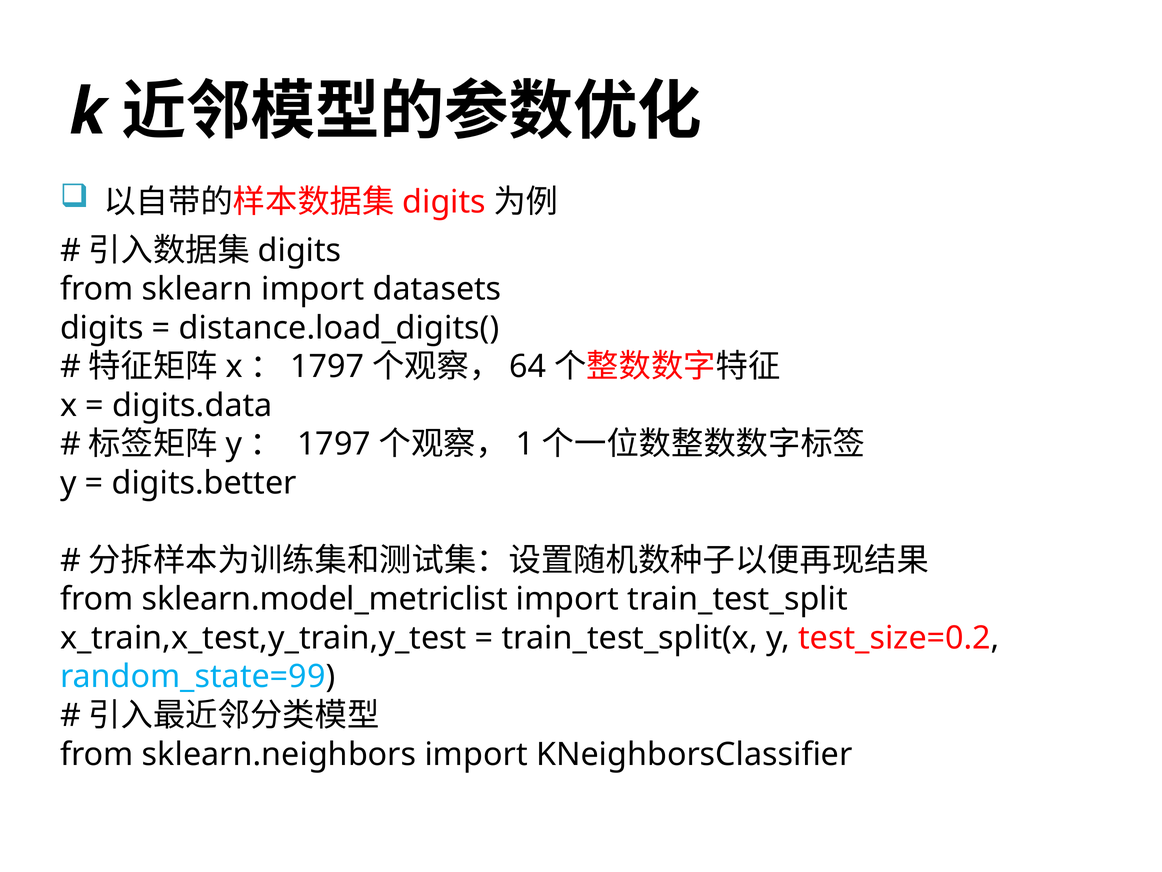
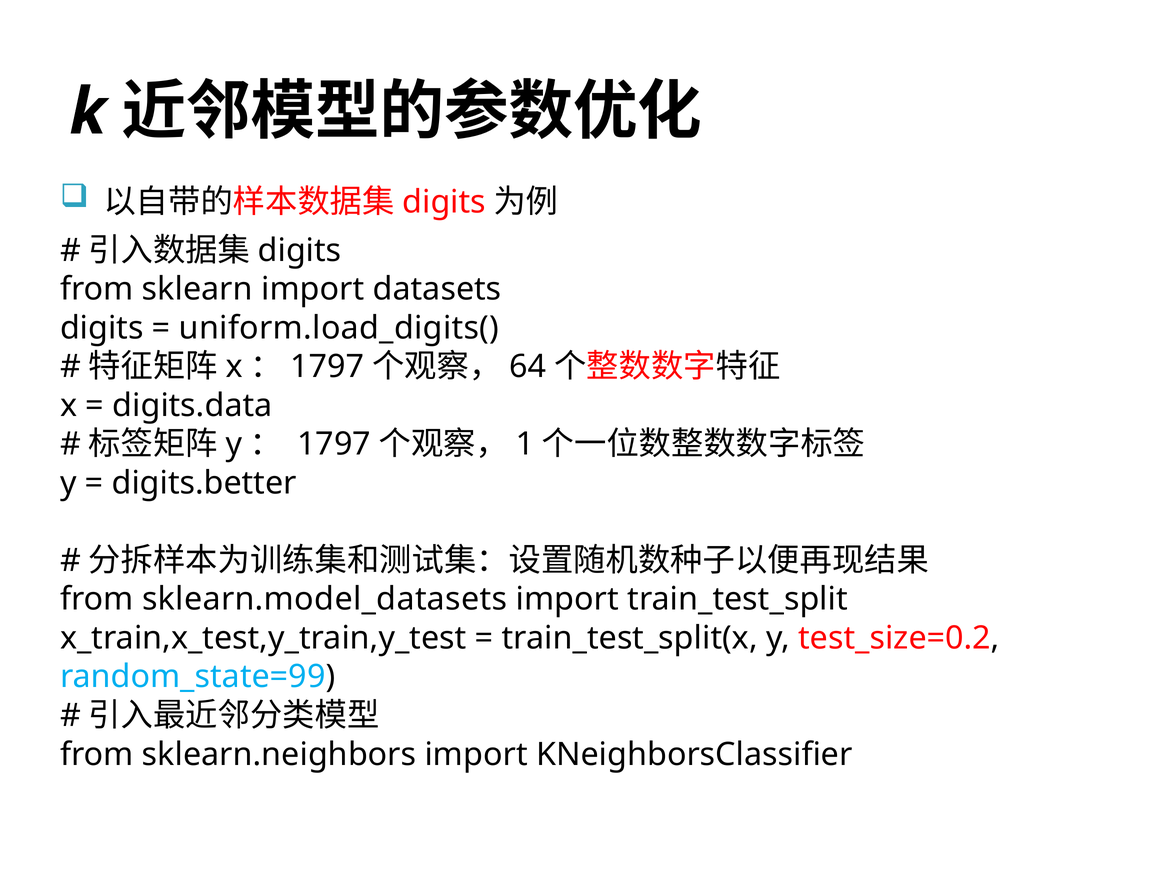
distance.load_digits(: distance.load_digits( -> uniform.load_digits(
sklearn.model_metriclist: sklearn.model_metriclist -> sklearn.model_datasets
